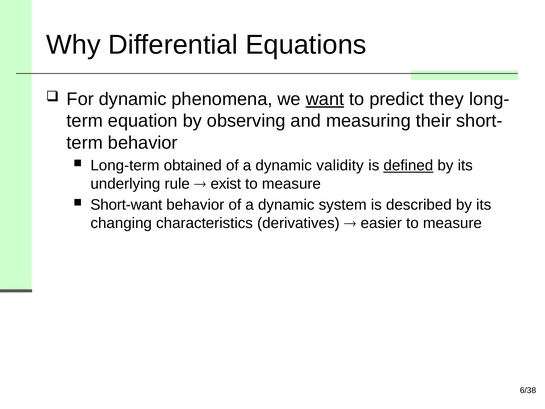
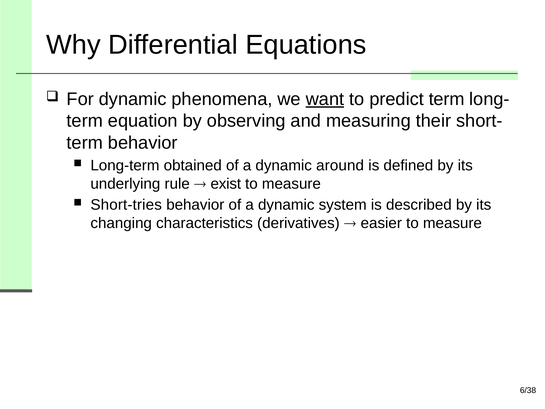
predict they: they -> term
validity: validity -> around
defined underline: present -> none
Short-want: Short-want -> Short-tries
